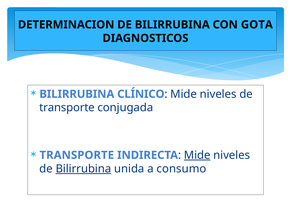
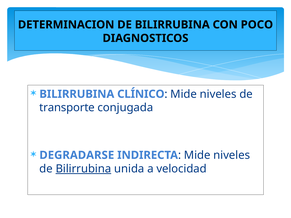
GOTA: GOTA -> POCO
TRANSPORTE at (77, 155): TRANSPORTE -> DEGRADARSE
Mide at (197, 155) underline: present -> none
consumo: consumo -> velocidad
